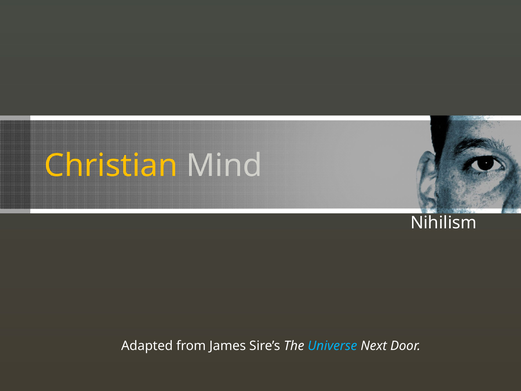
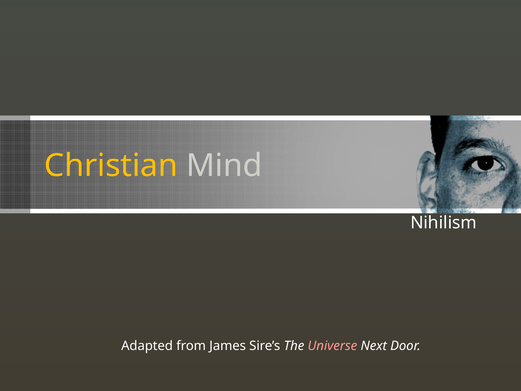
Universe colour: light blue -> pink
